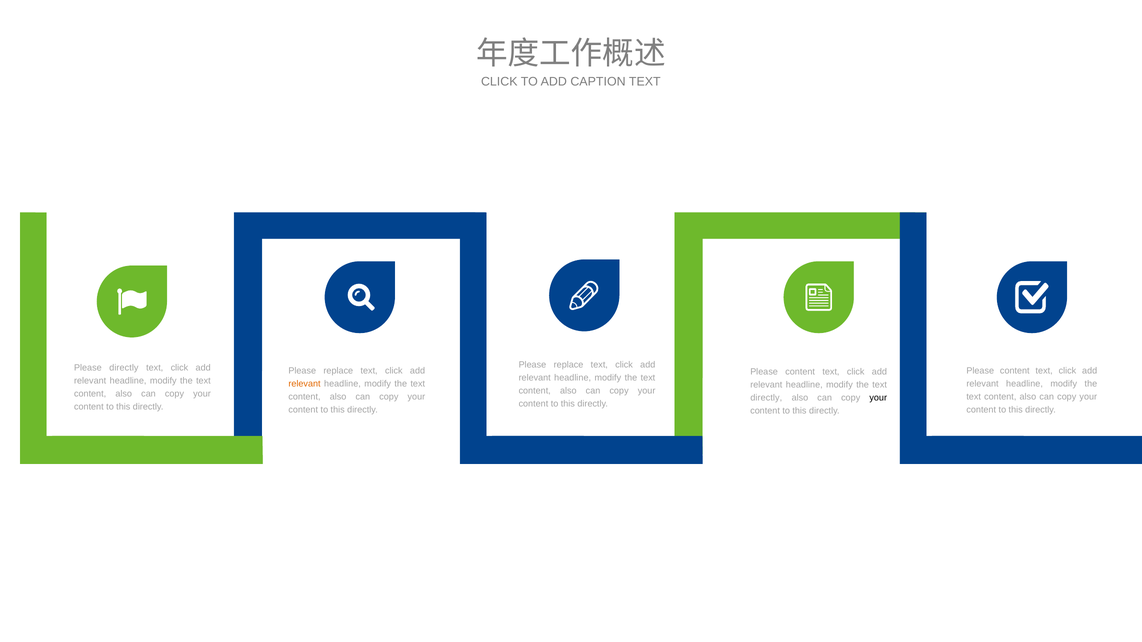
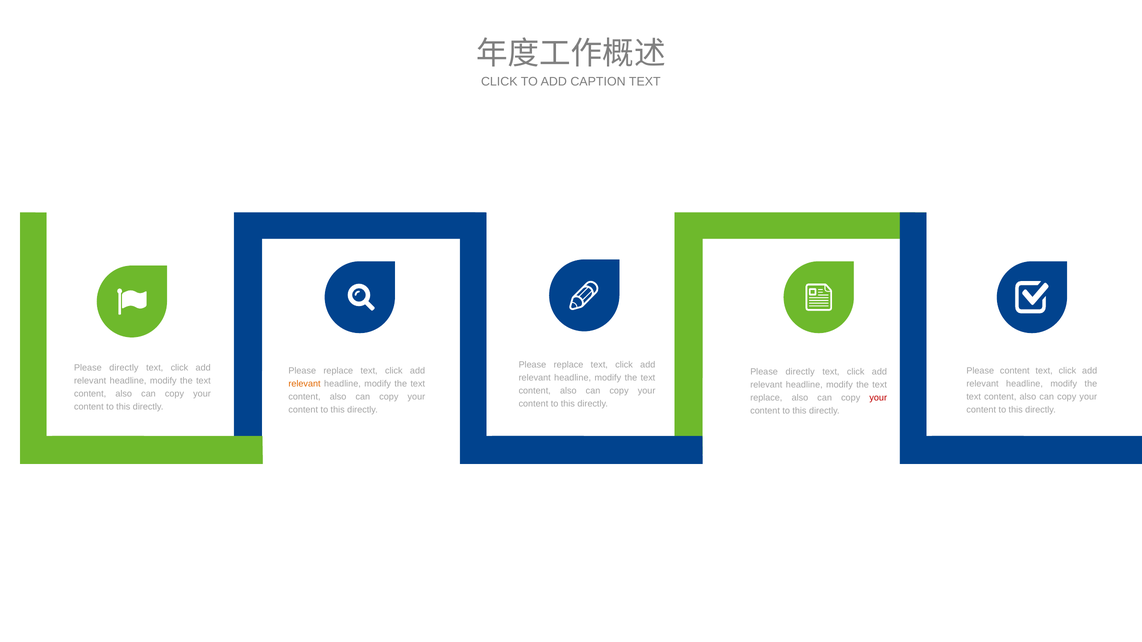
content at (800, 372): content -> directly
directly at (766, 398): directly -> replace
your at (878, 398) colour: black -> red
